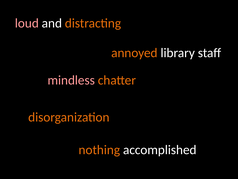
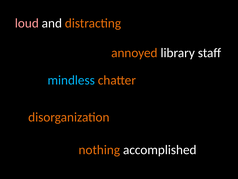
mindless colour: pink -> light blue
